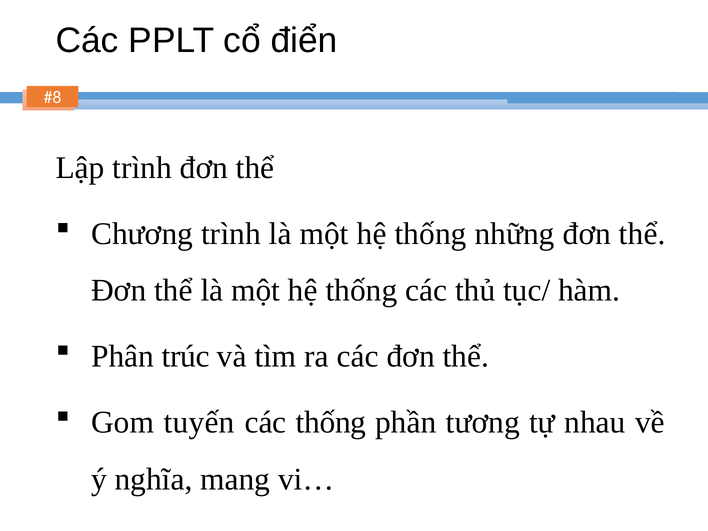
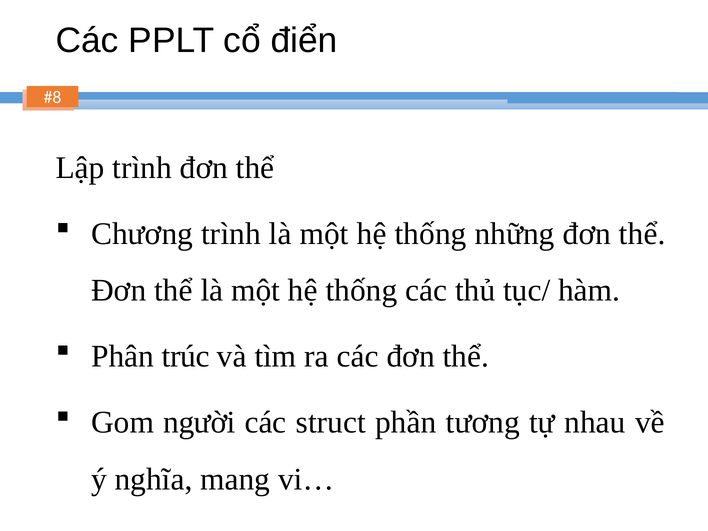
tuyến: tuyến -> người
các thống: thống -> struct
